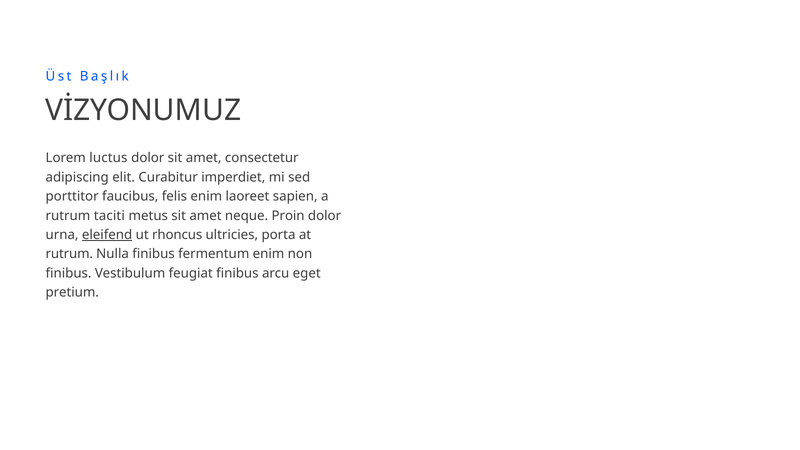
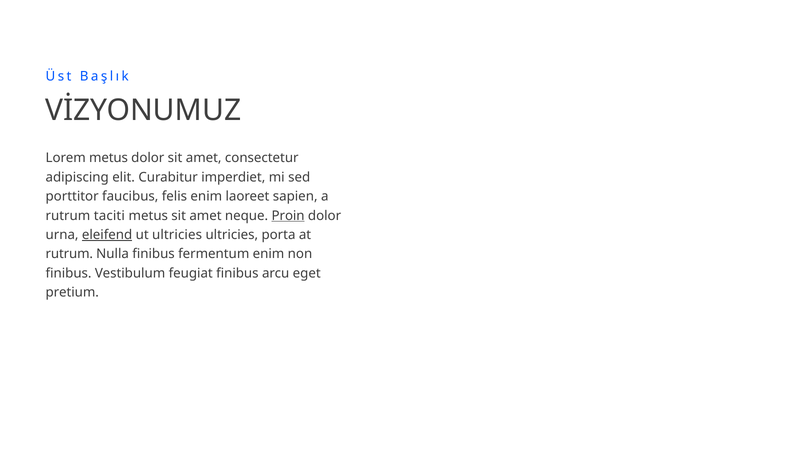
Lorem luctus: luctus -> metus
Proin underline: none -> present
ut rhoncus: rhoncus -> ultricies
